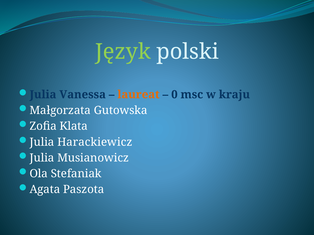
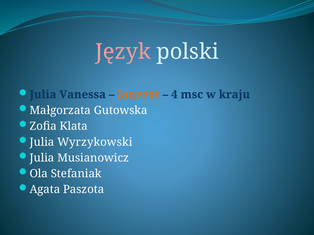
Język colour: light green -> pink
0: 0 -> 4
Harackiewicz: Harackiewicz -> Wyrzykowski
